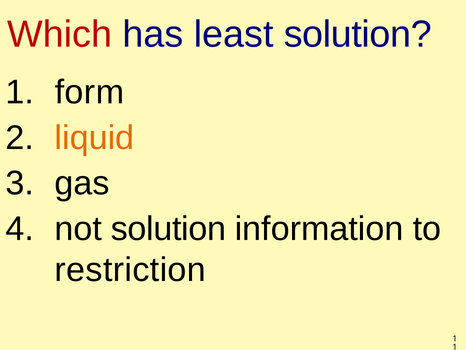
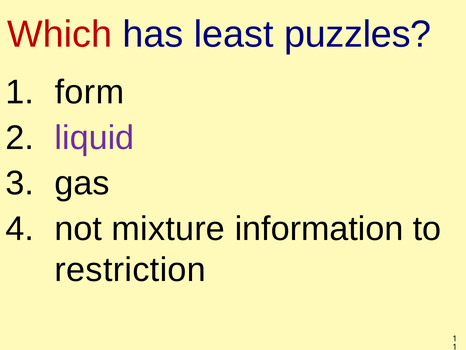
least solution: solution -> puzzles
liquid colour: orange -> purple
not solution: solution -> mixture
